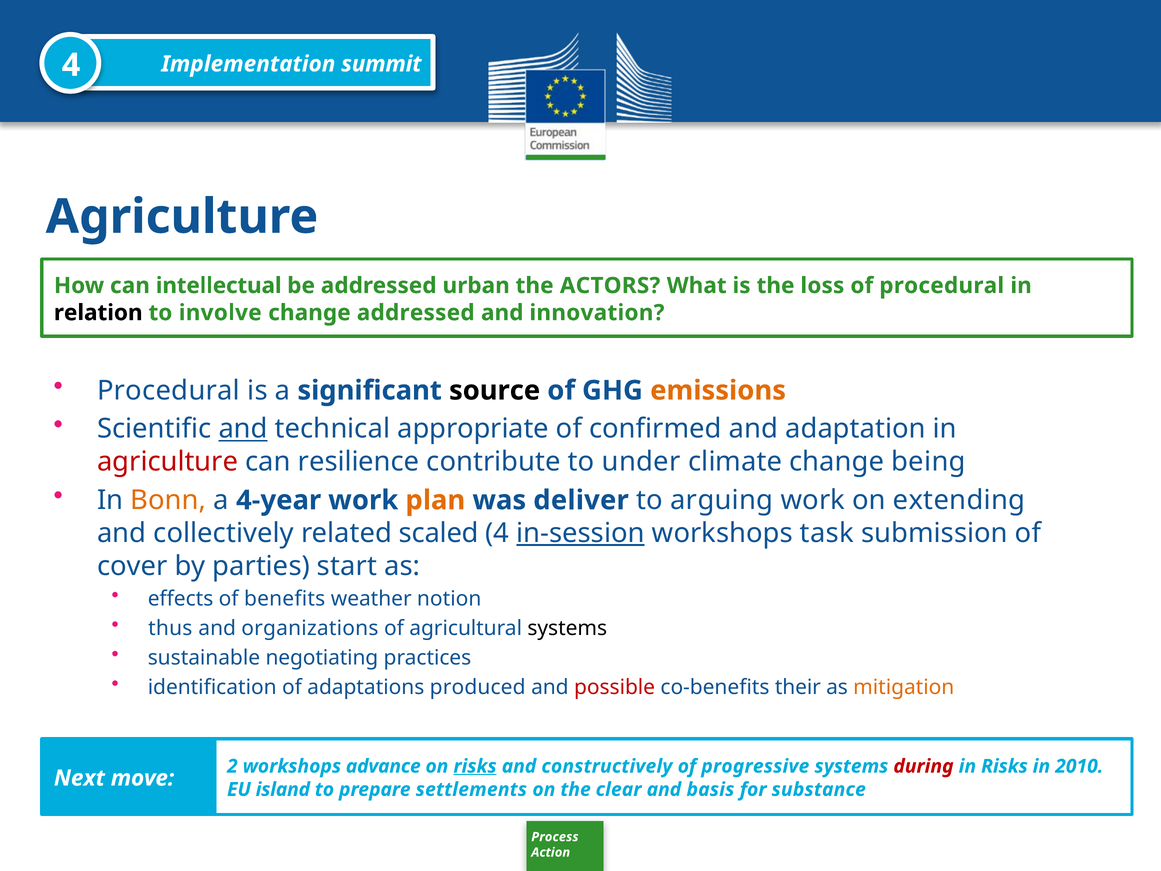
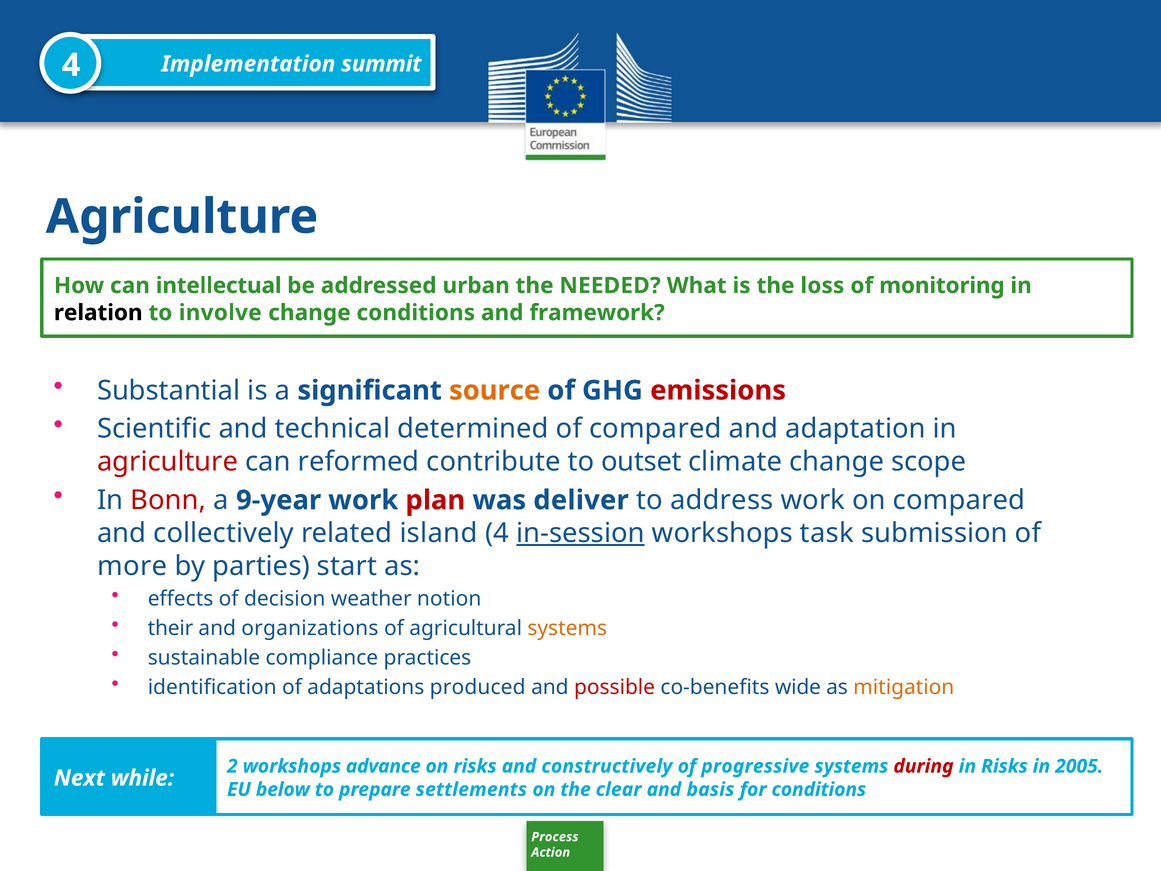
ACTORS: ACTORS -> NEEDED
of procedural: procedural -> monitoring
change addressed: addressed -> conditions
innovation: innovation -> framework
Procedural at (169, 390): Procedural -> Substantial
source colour: black -> orange
emissions colour: orange -> red
and at (243, 429) underline: present -> none
appropriate: appropriate -> determined
of confirmed: confirmed -> compared
resilience: resilience -> reformed
under: under -> outset
being: being -> scope
Bonn colour: orange -> red
4-year: 4-year -> 9-year
plan colour: orange -> red
arguing: arguing -> address
on extending: extending -> compared
scaled: scaled -> island
cover: cover -> more
benefits: benefits -> decision
thus: thus -> their
systems at (567, 628) colour: black -> orange
negotiating: negotiating -> compliance
their: their -> wide
risks at (475, 766) underline: present -> none
2010: 2010 -> 2005
move: move -> while
island: island -> below
for substance: substance -> conditions
